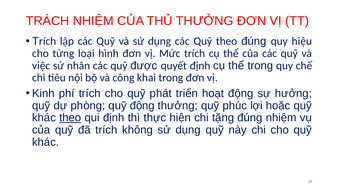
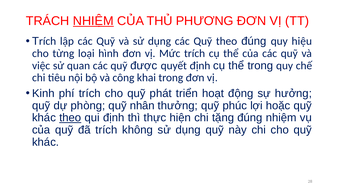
NHIỆM at (93, 21) underline: none -> present
THỦ THƯỞNG: THƯỞNG -> PHƯƠNG
nhân: nhân -> quan
quỹ động: động -> nhân
